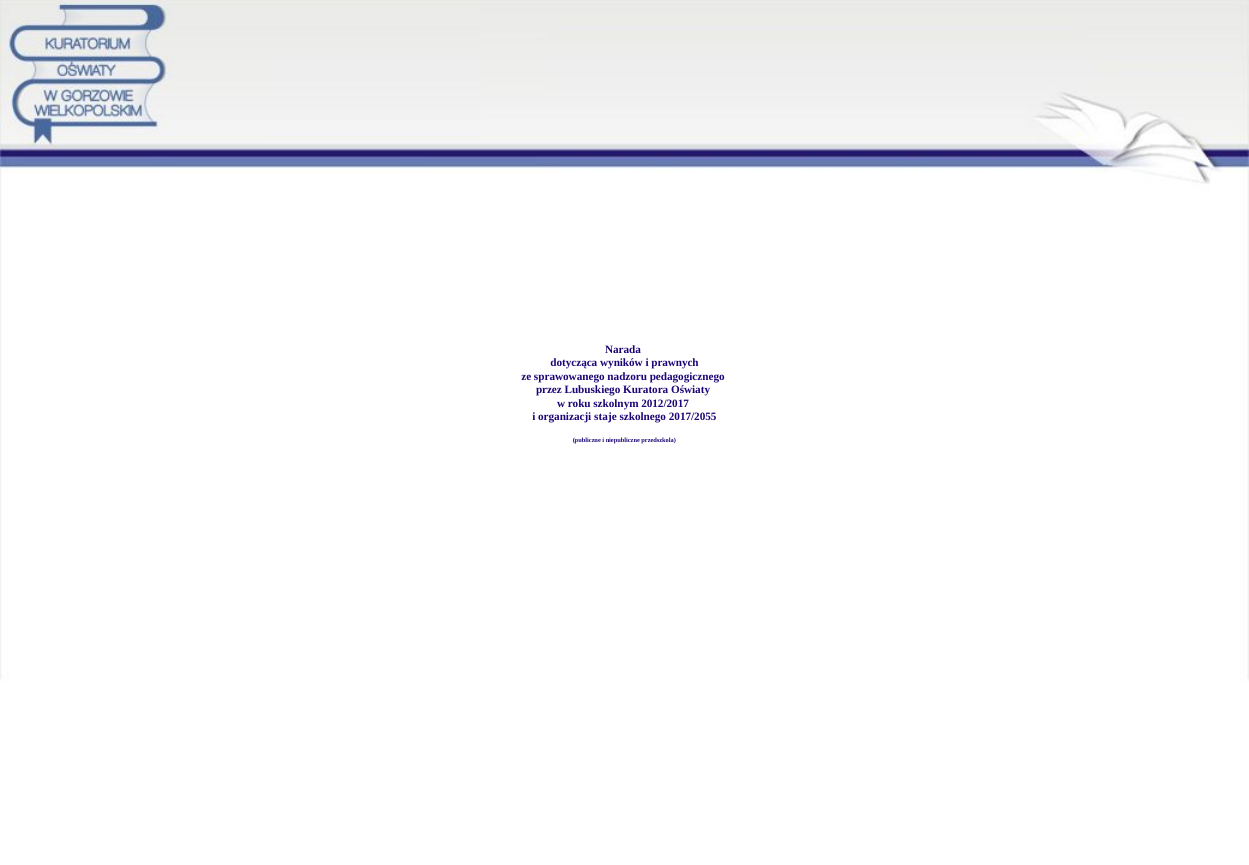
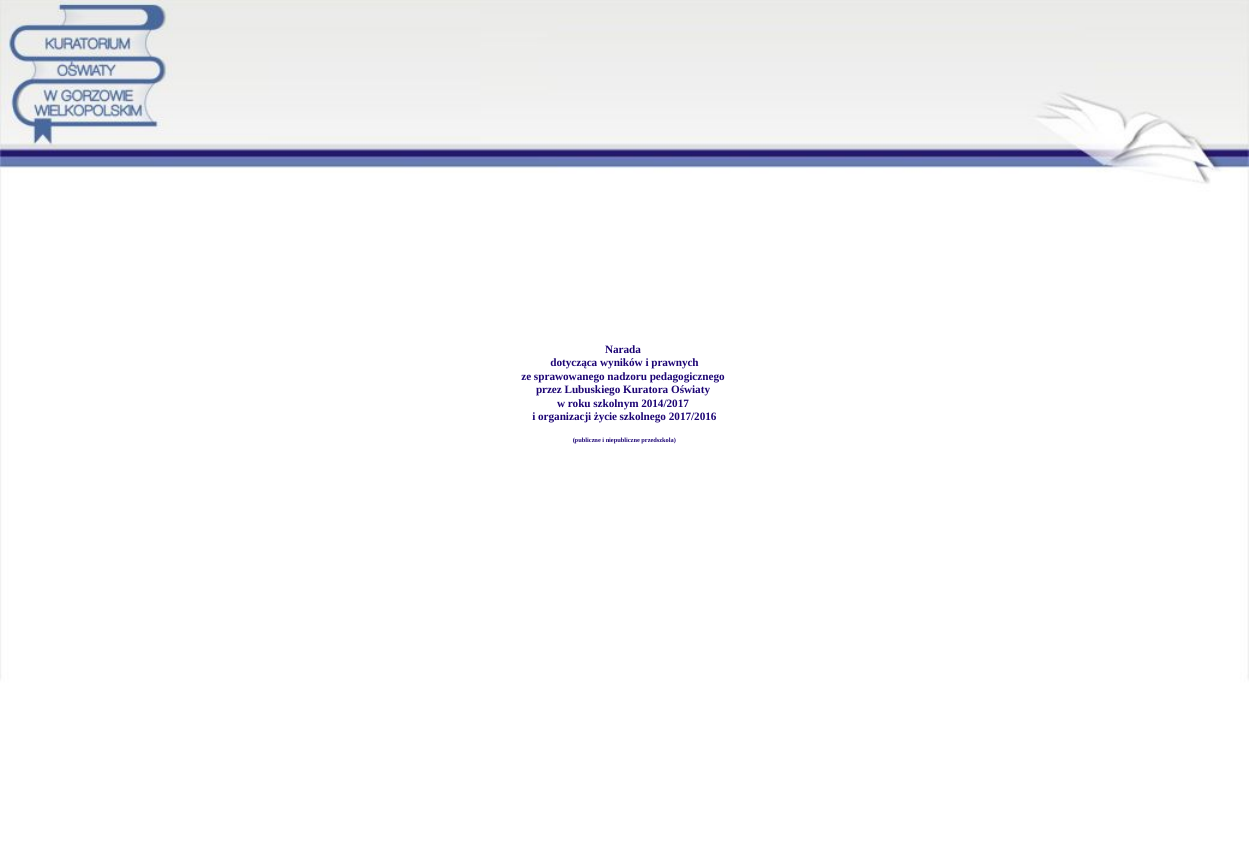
2012/2017: 2012/2017 -> 2014/2017
staje: staje -> życie
2017/2055: 2017/2055 -> 2017/2016
